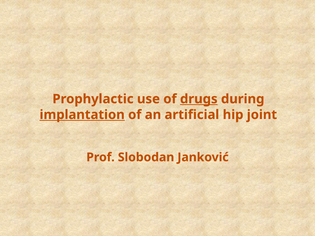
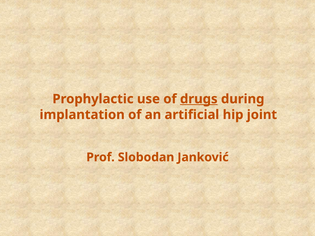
implantation underline: present -> none
